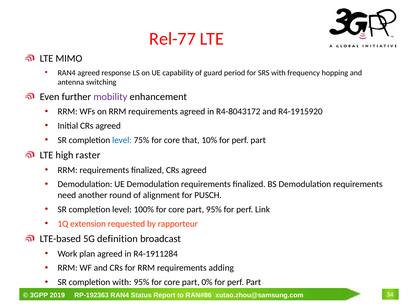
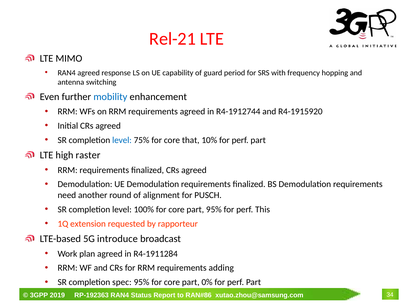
Rel-77: Rel-77 -> Rel-21
mobility colour: purple -> blue
R4-8043172: R4-8043172 -> R4-1912744
Link: Link -> This
definition: definition -> introduce
completion with: with -> spec
